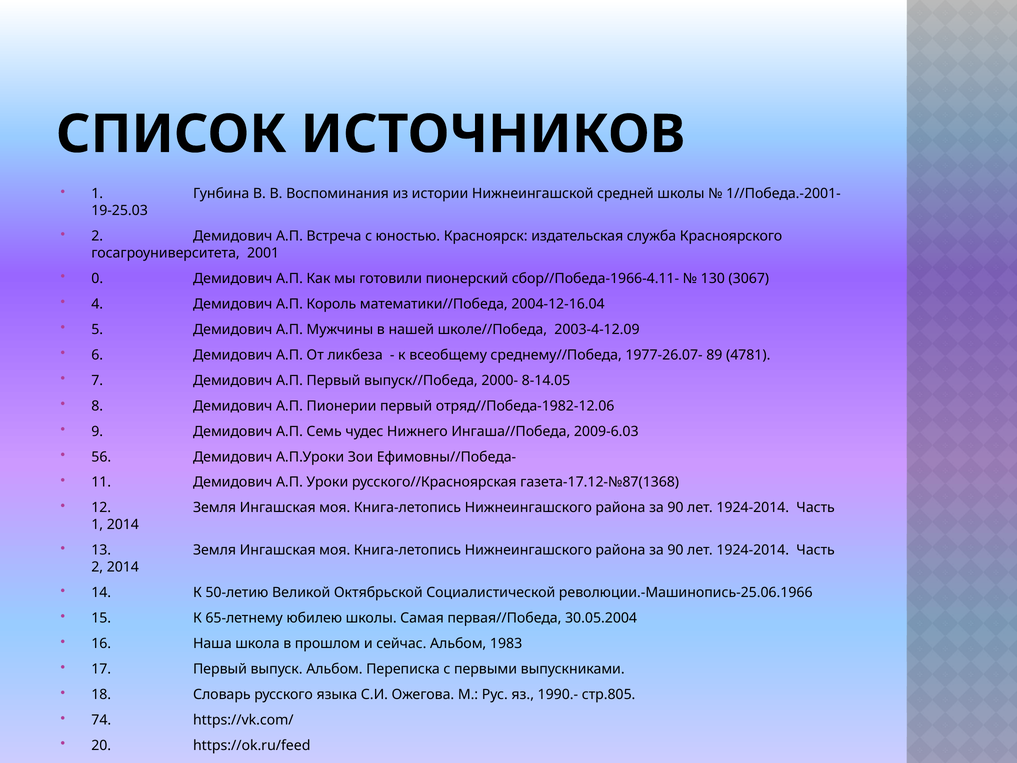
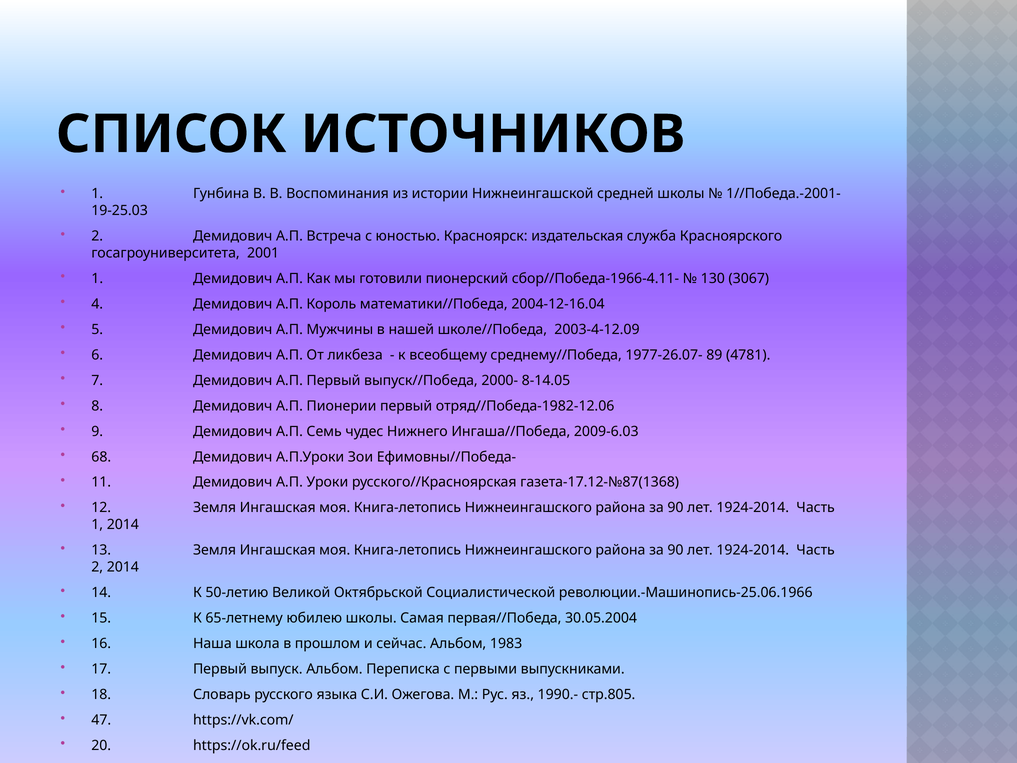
0 at (97, 278): 0 -> 1
56: 56 -> 68
74: 74 -> 47
